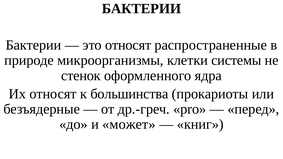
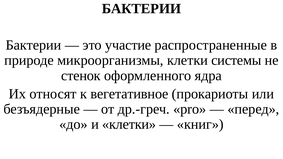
это относят: относят -> участие
большинства: большинства -> вегетативное
и может: может -> клетки
